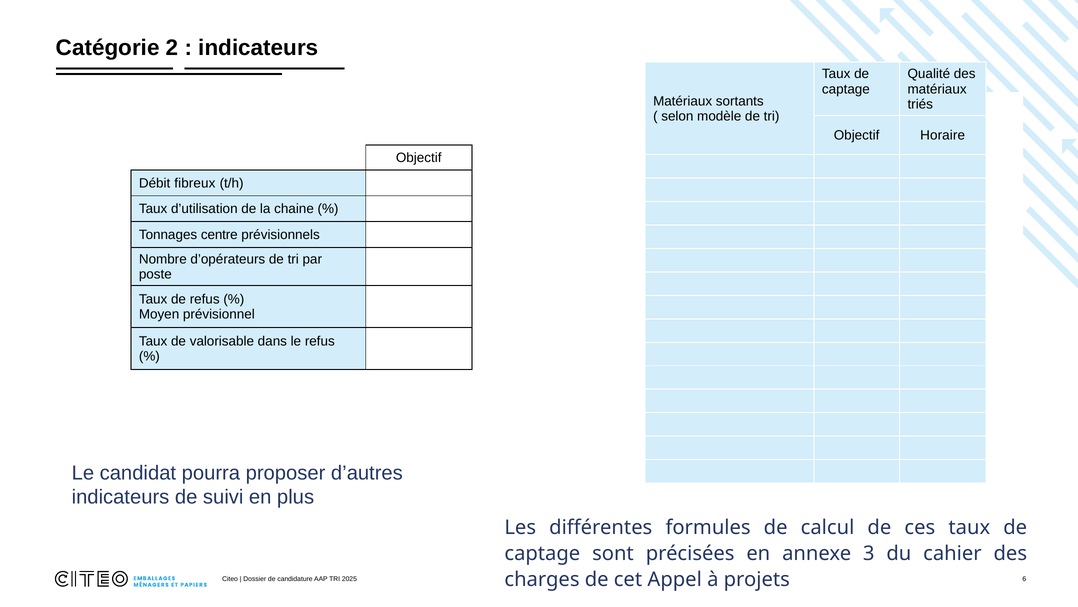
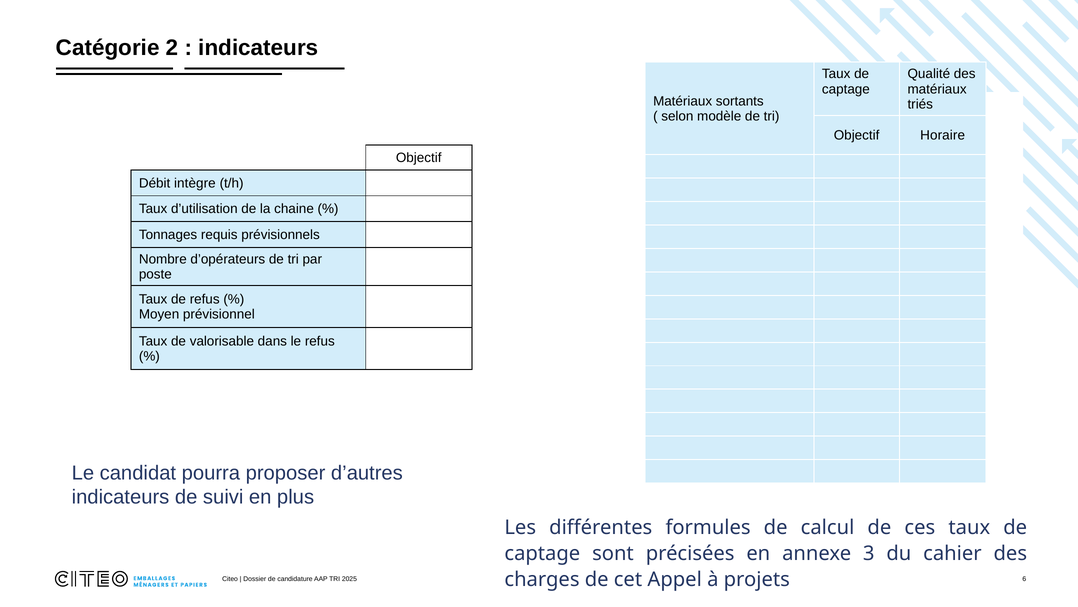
fibreux: fibreux -> intègre
centre: centre -> requis
